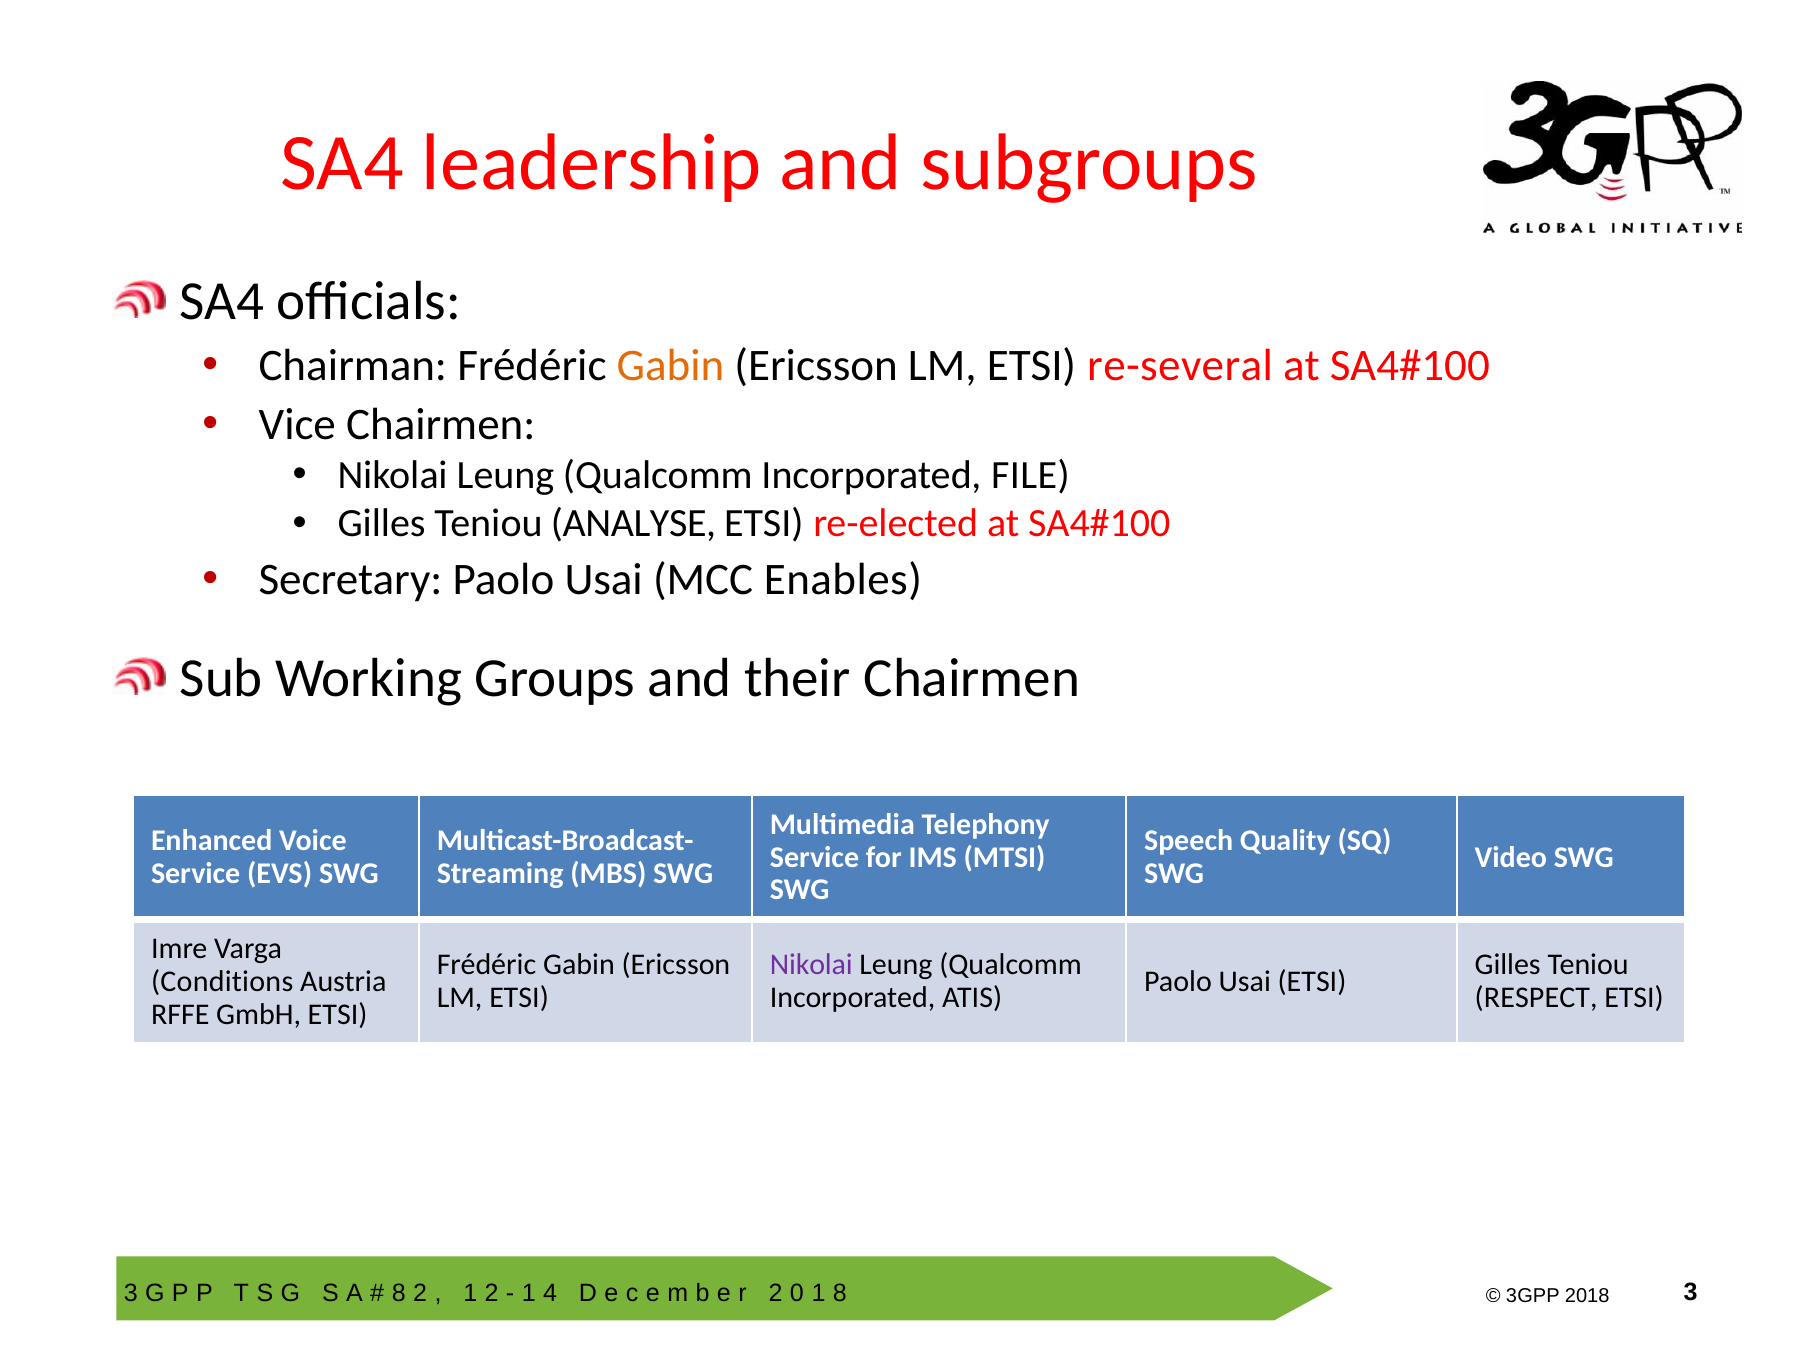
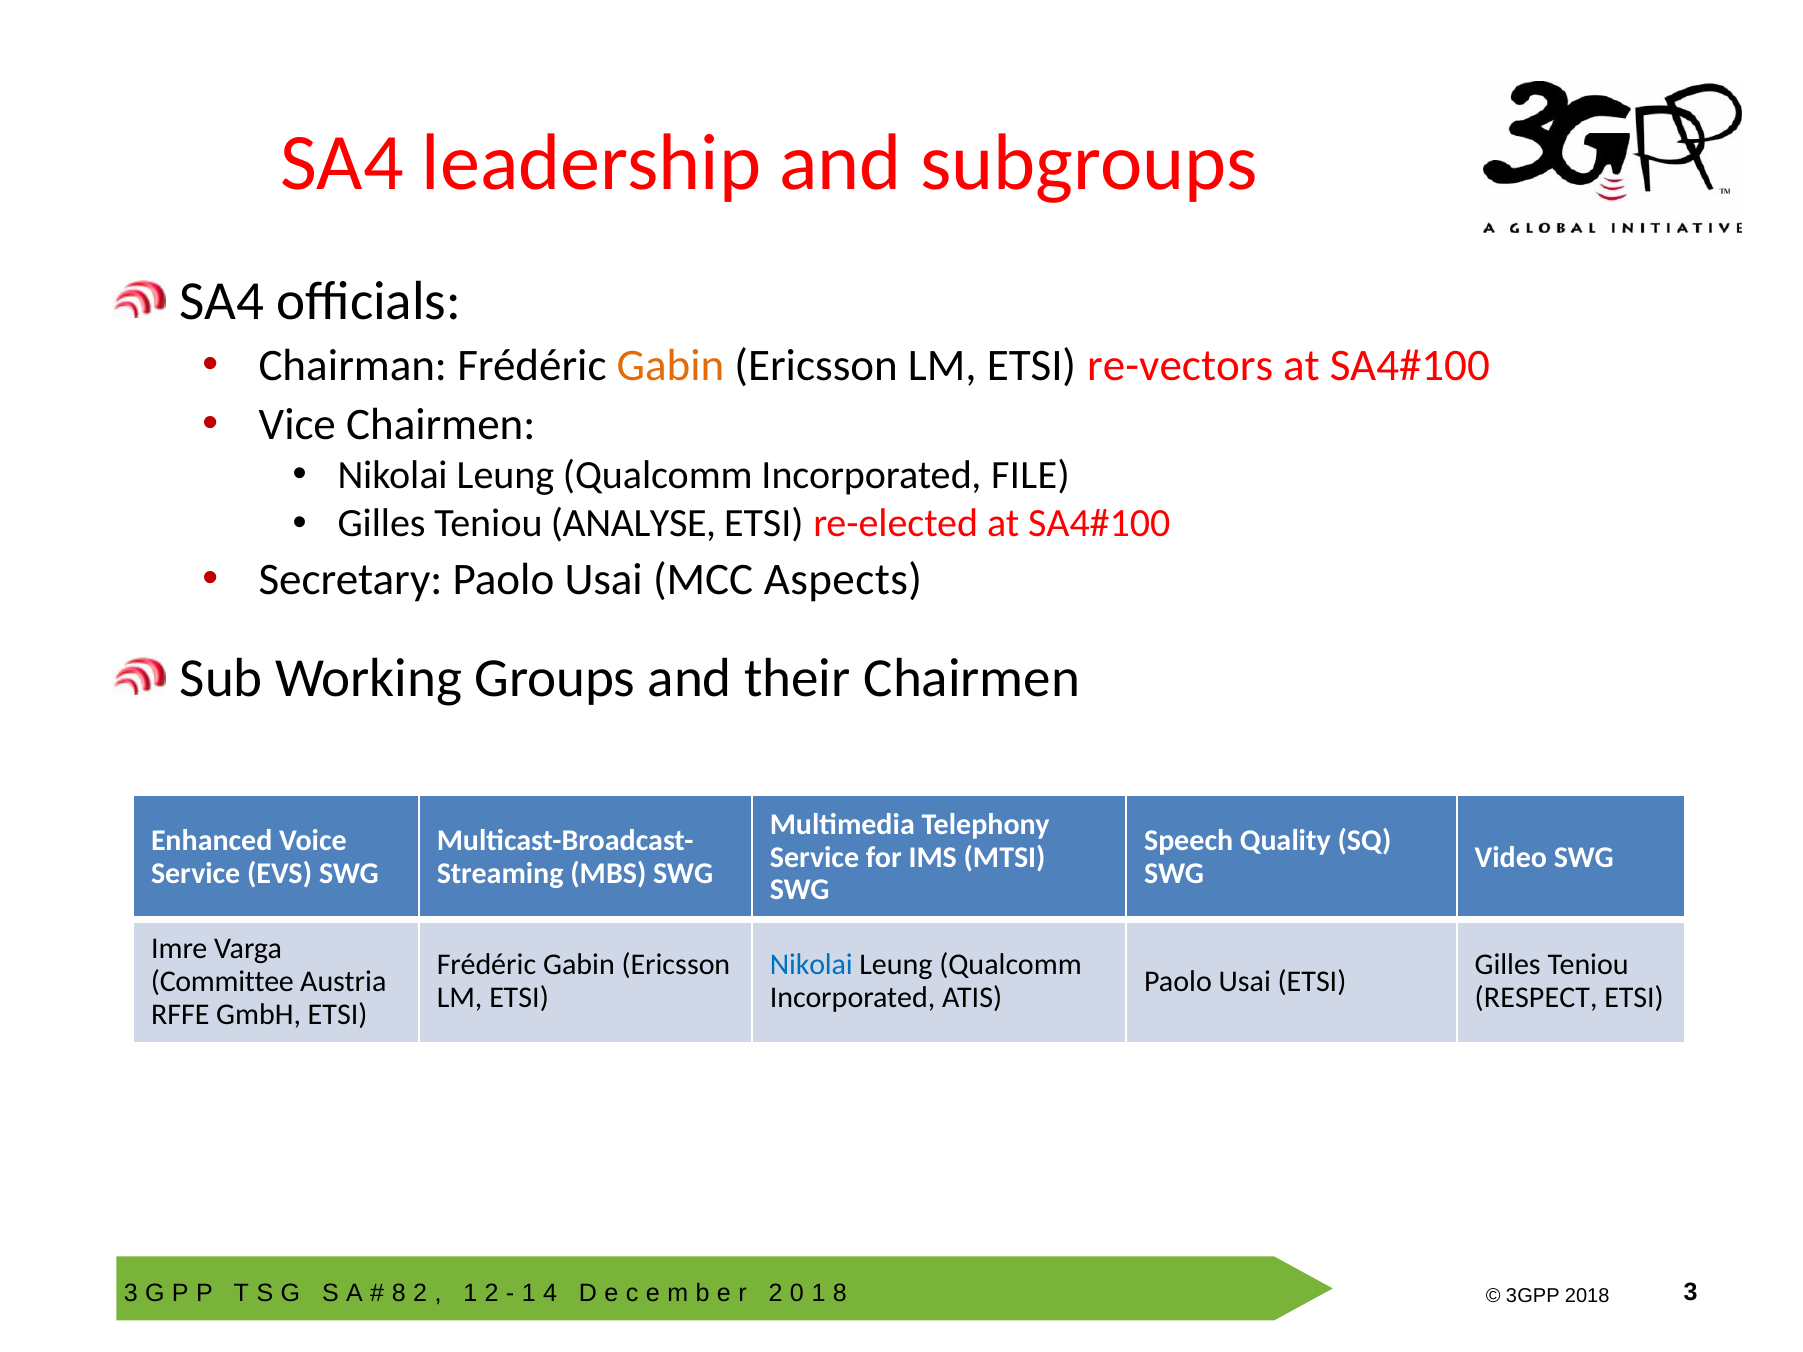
re-several: re-several -> re-vectors
Enables: Enables -> Aspects
Nikolai at (811, 965) colour: purple -> blue
Conditions: Conditions -> Committee
